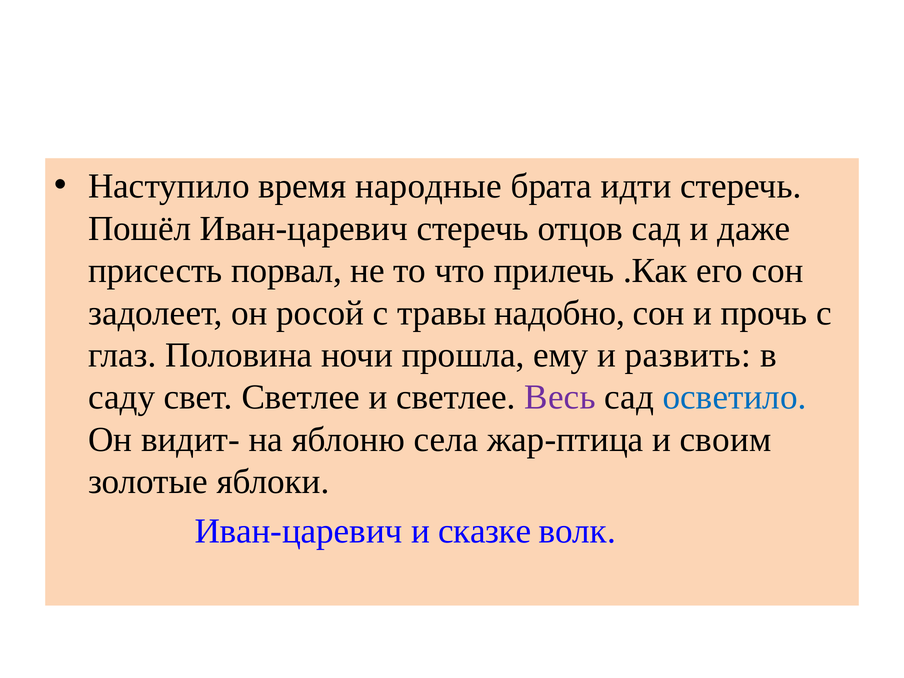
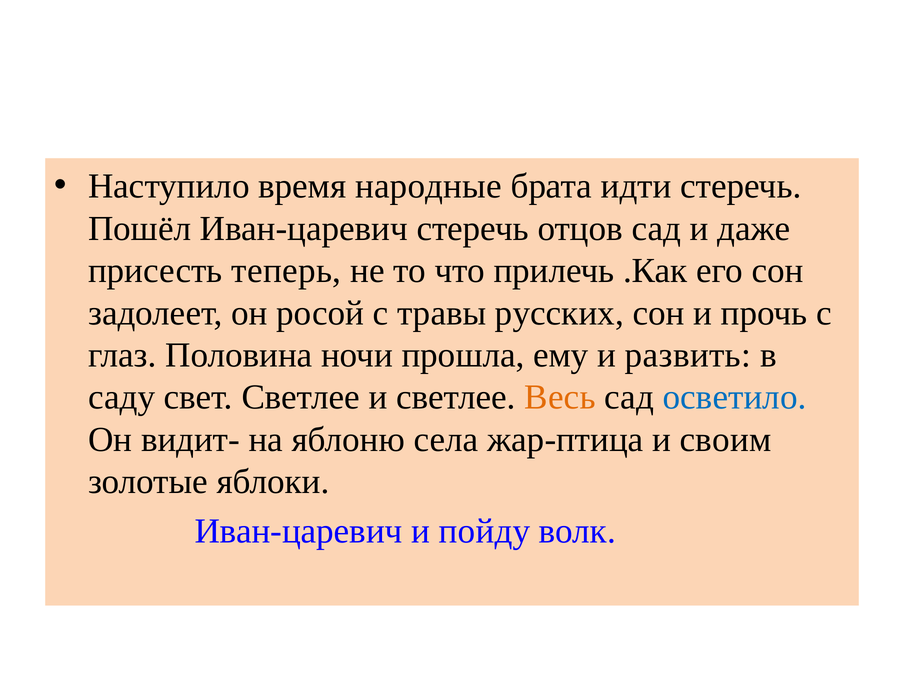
порвал: порвал -> теперь
надобно: надобно -> русских
Весь colour: purple -> orange
сказке: сказке -> пойду
